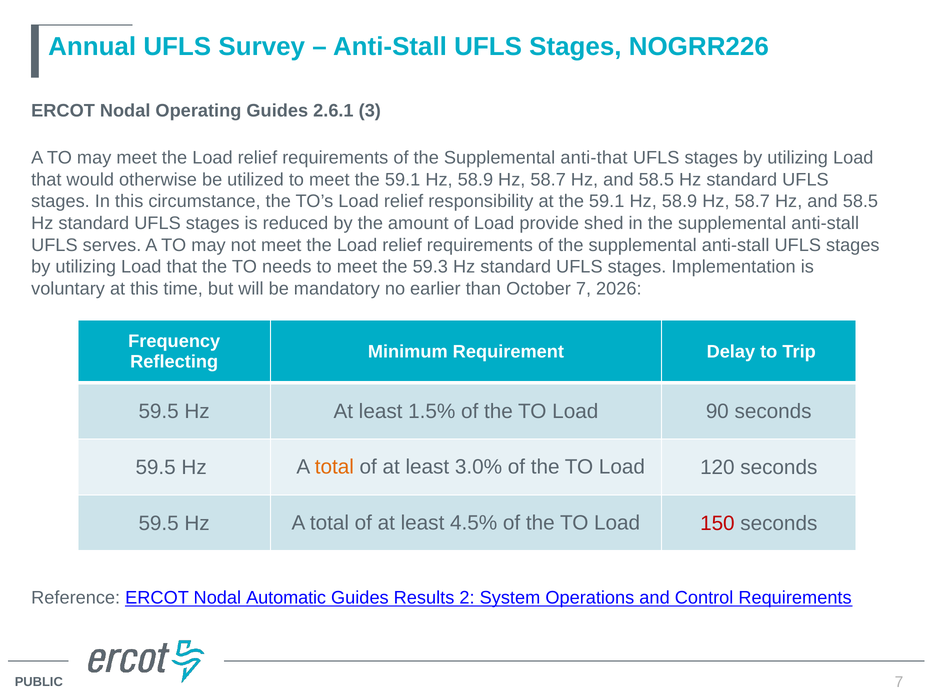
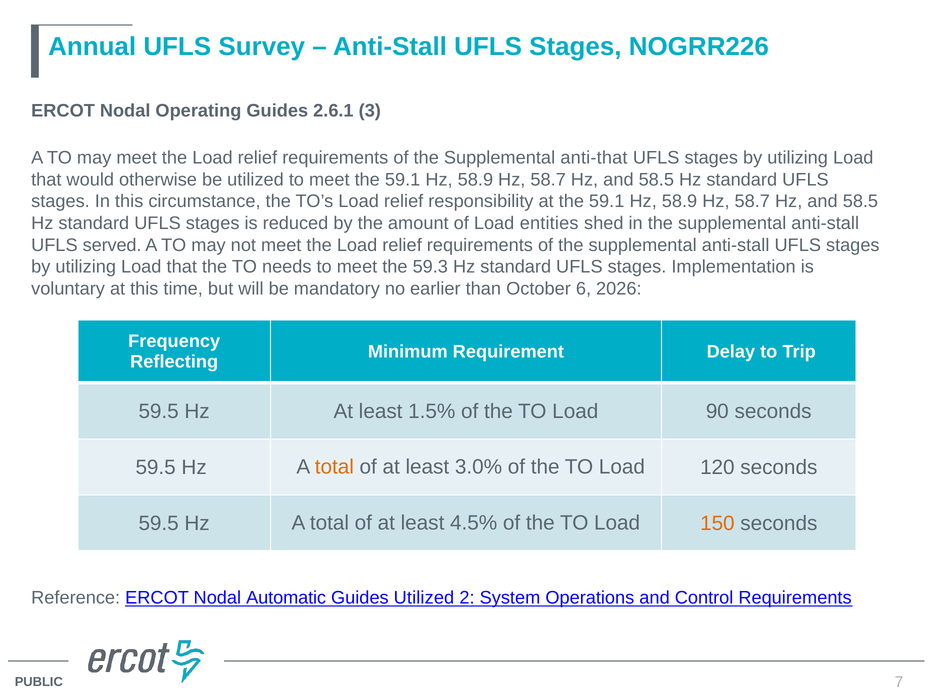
provide: provide -> entities
serves: serves -> served
October 7: 7 -> 6
150 colour: red -> orange
Guides Results: Results -> Utilized
